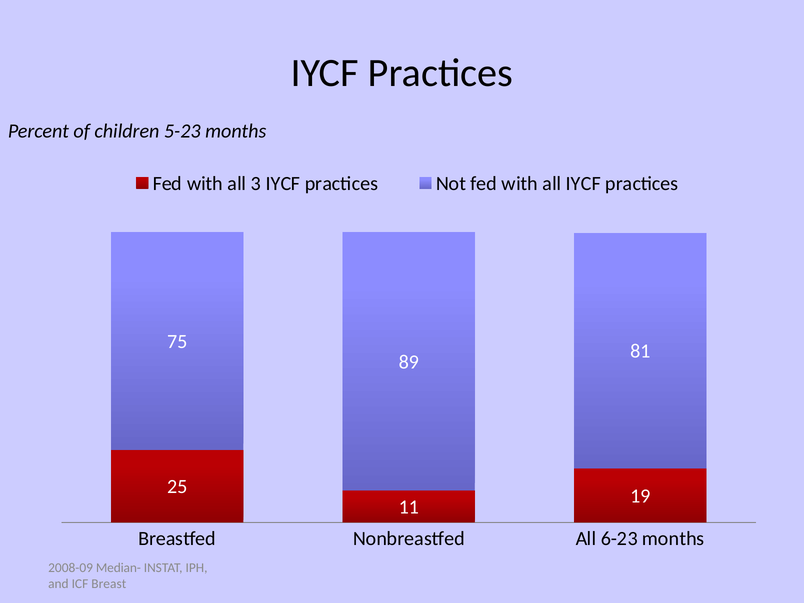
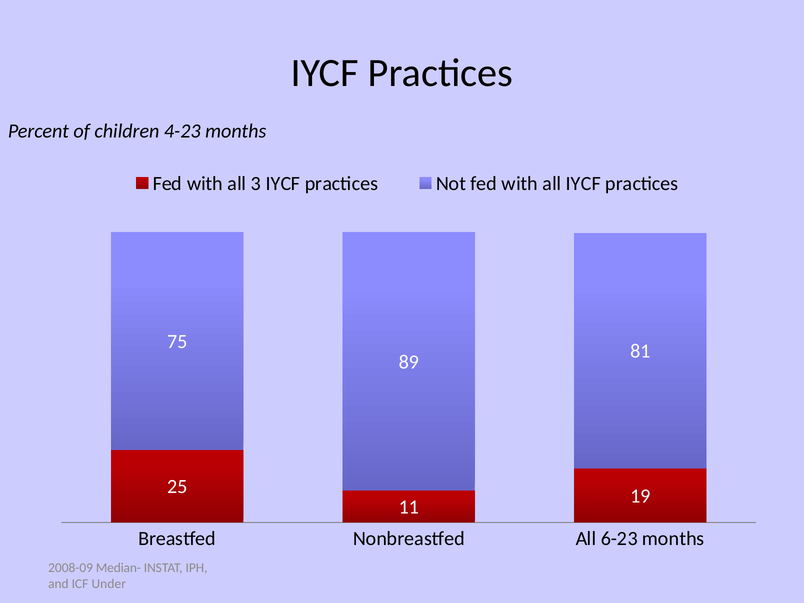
5-23: 5-23 -> 4-23
Breast: Breast -> Under
